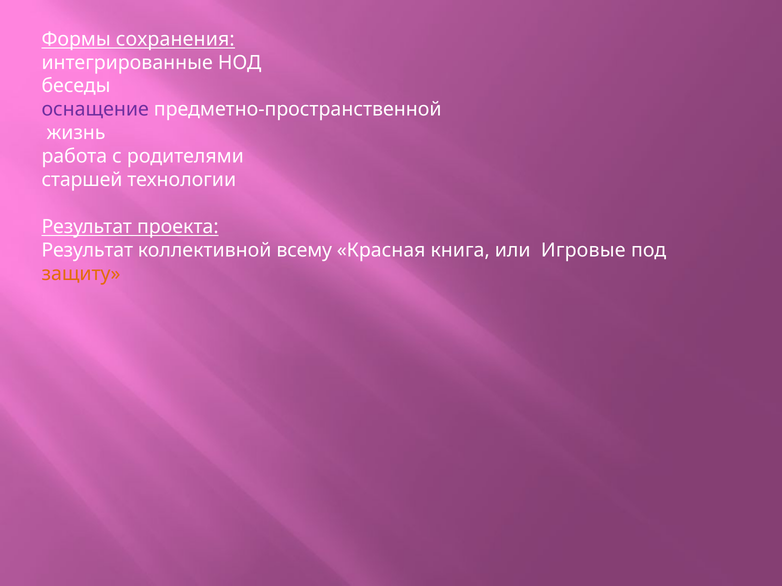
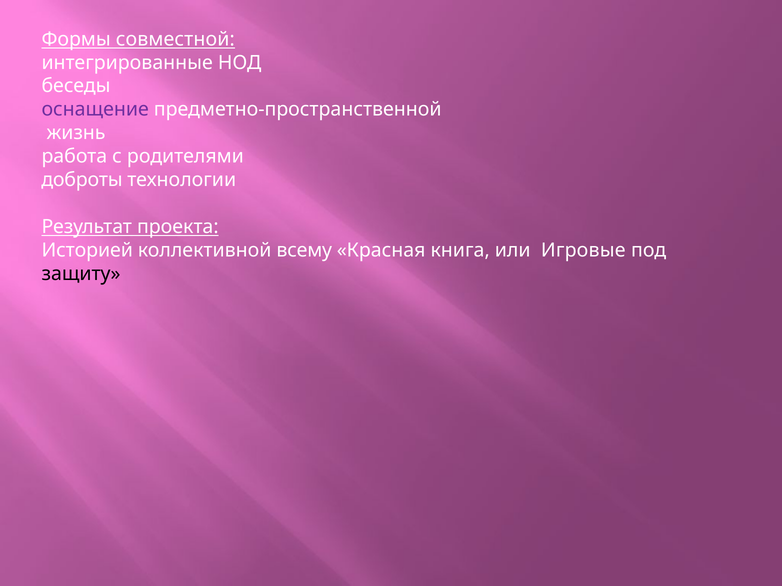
сохранения: сохранения -> совместной
старшей: старшей -> доброты
Результат at (87, 250): Результат -> Историей
защиту colour: orange -> black
